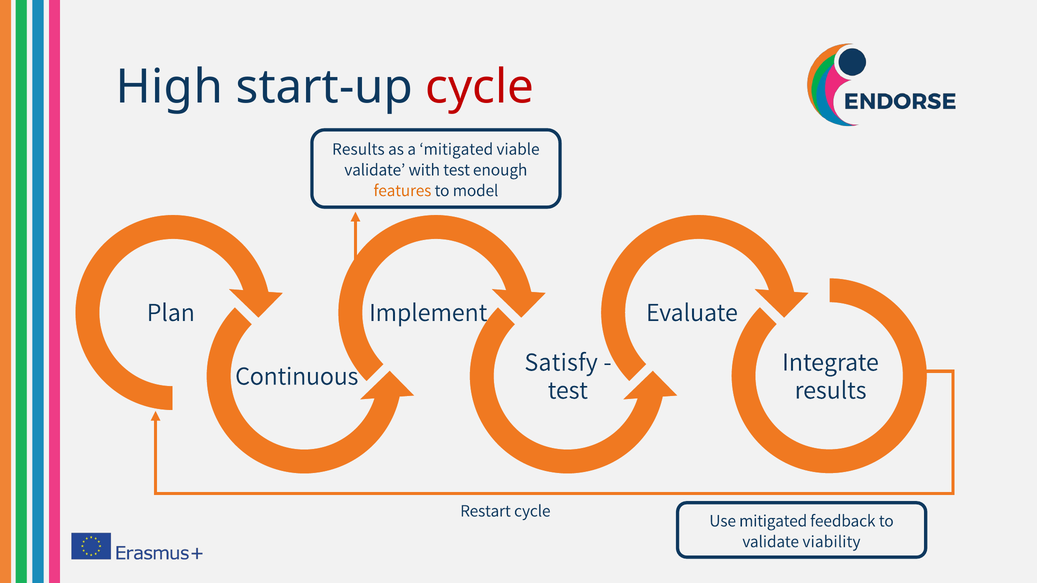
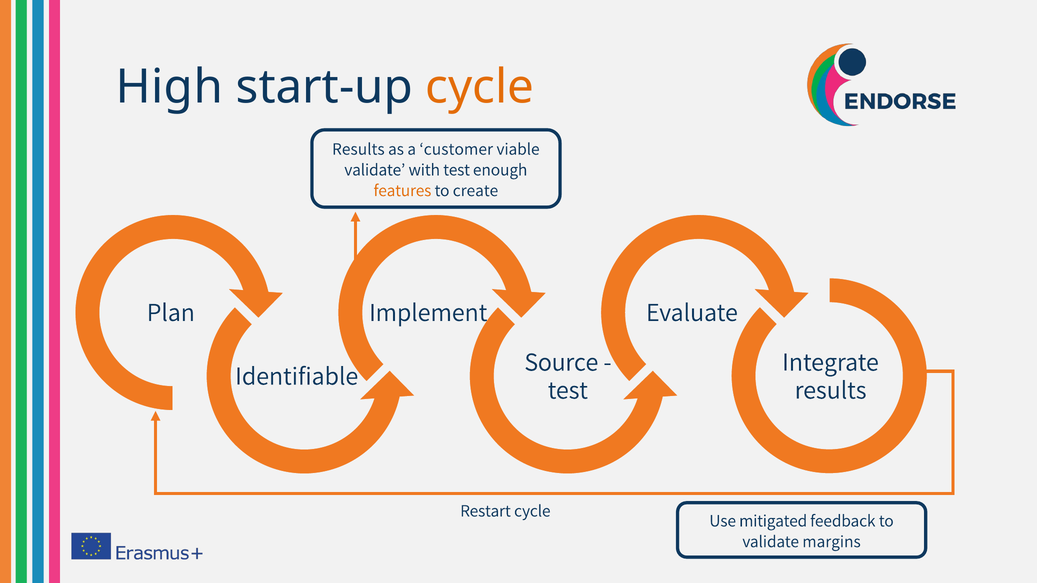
cycle at (480, 87) colour: red -> orange
a mitigated: mitigated -> customer
model: model -> create
Satisfy: Satisfy -> Source
Continuous: Continuous -> Identifiable
viability: viability -> margins
